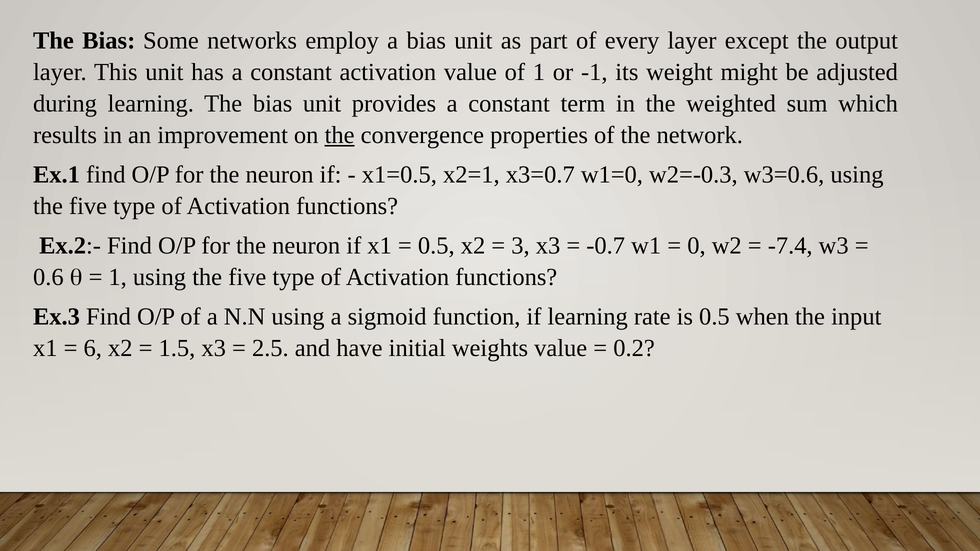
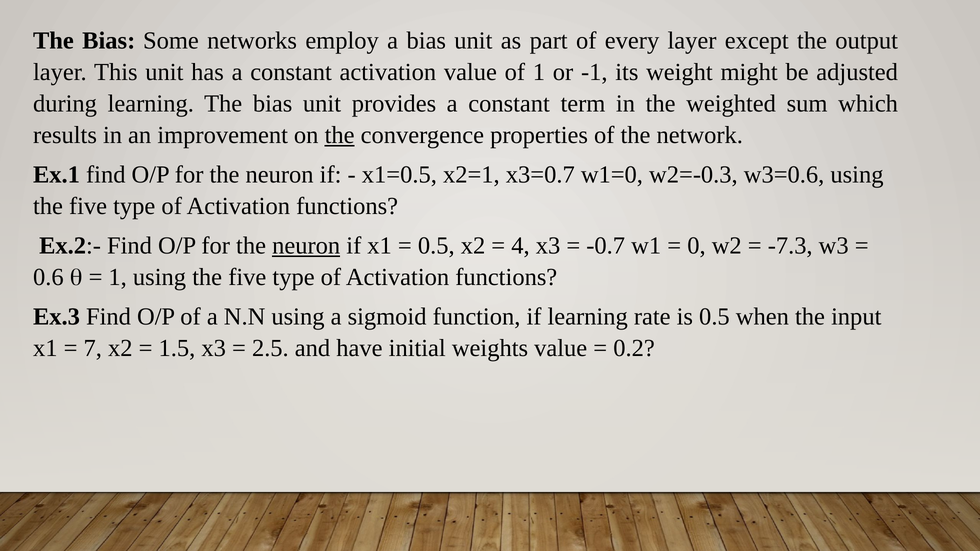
neuron at (306, 246) underline: none -> present
3: 3 -> 4
-7.4: -7.4 -> -7.3
6: 6 -> 7
